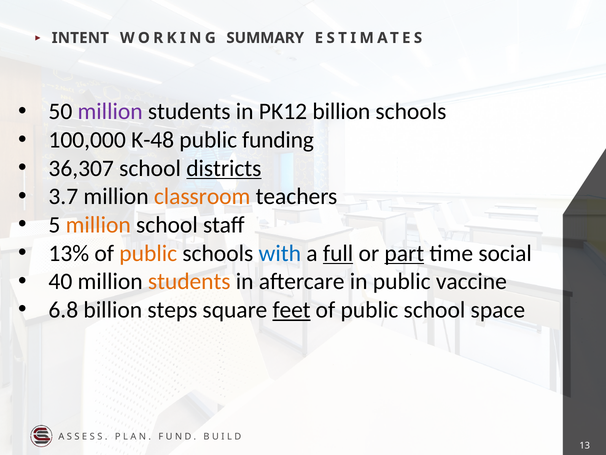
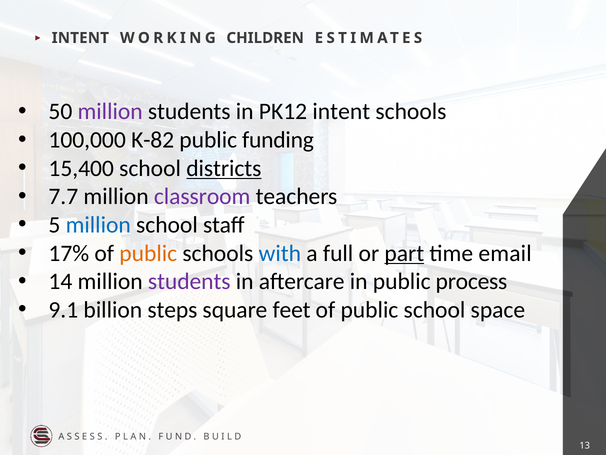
SUMMARY: SUMMARY -> CHILDREN
PK12 billion: billion -> intent
K-48: K-48 -> K-82
36,307: 36,307 -> 15,400
3.7: 3.7 -> 7.7
classroom colour: orange -> purple
million at (98, 225) colour: orange -> blue
13%: 13% -> 17%
full underline: present -> none
social: social -> email
40: 40 -> 14
students at (189, 281) colour: orange -> purple
vaccine: vaccine -> process
6.8: 6.8 -> 9.1
feet underline: present -> none
